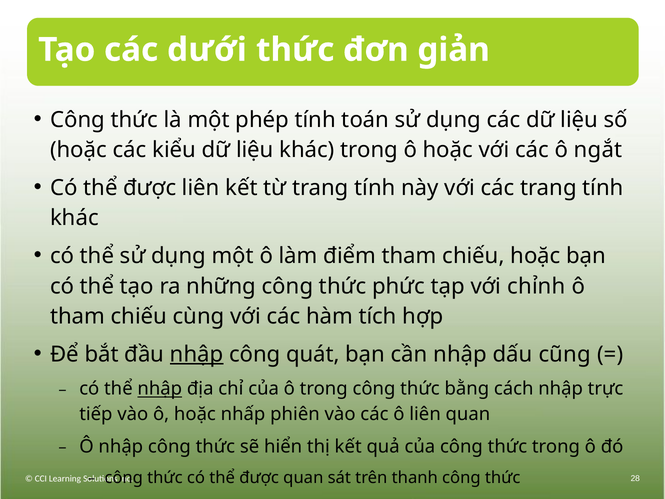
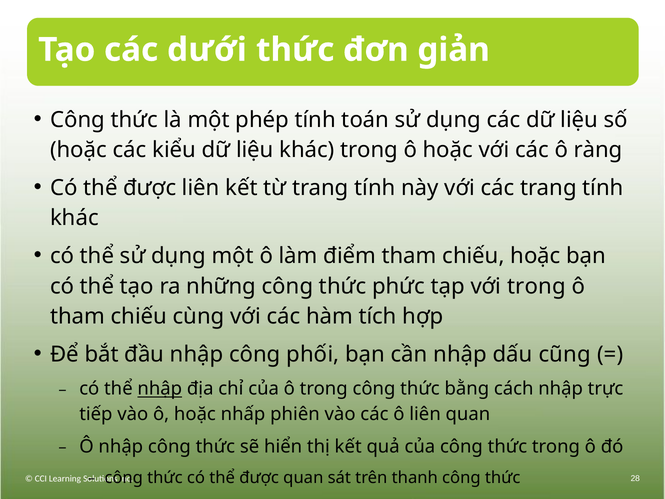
ngắt: ngắt -> ràng
với chỉnh: chỉnh -> trong
nhập at (197, 354) underline: present -> none
quát: quát -> phối
